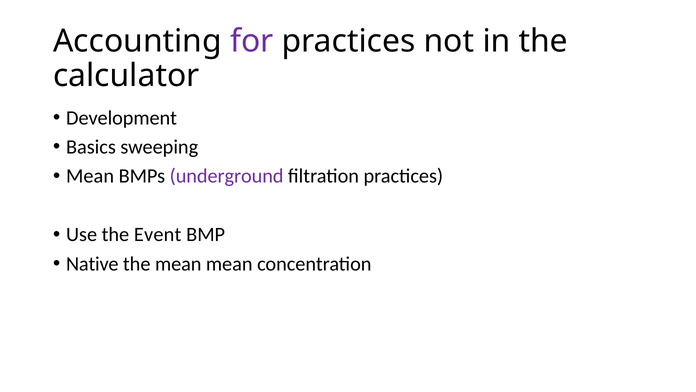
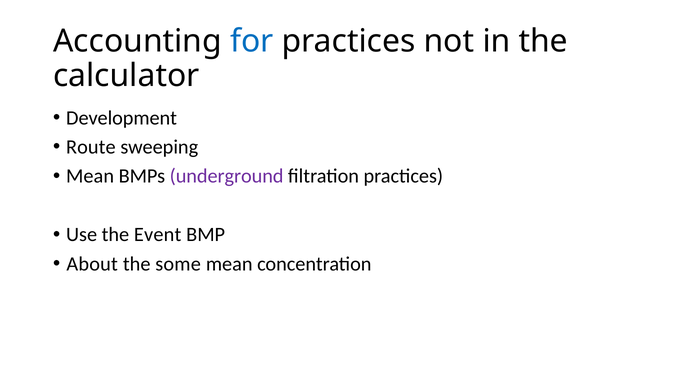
for colour: purple -> blue
Basics: Basics -> Route
Native: Native -> About
the mean: mean -> some
